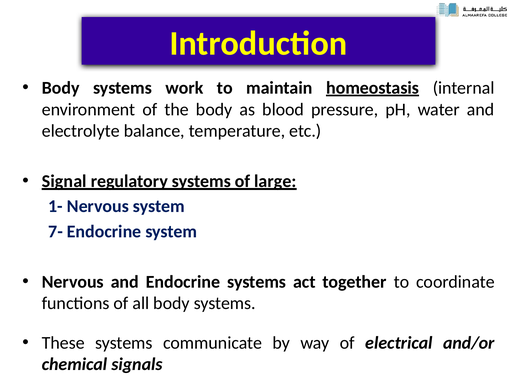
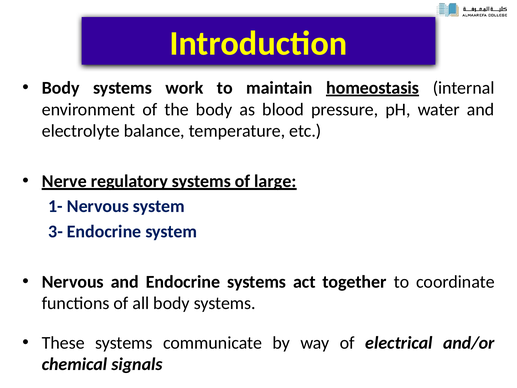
Signal: Signal -> Nerve
7-: 7- -> 3-
